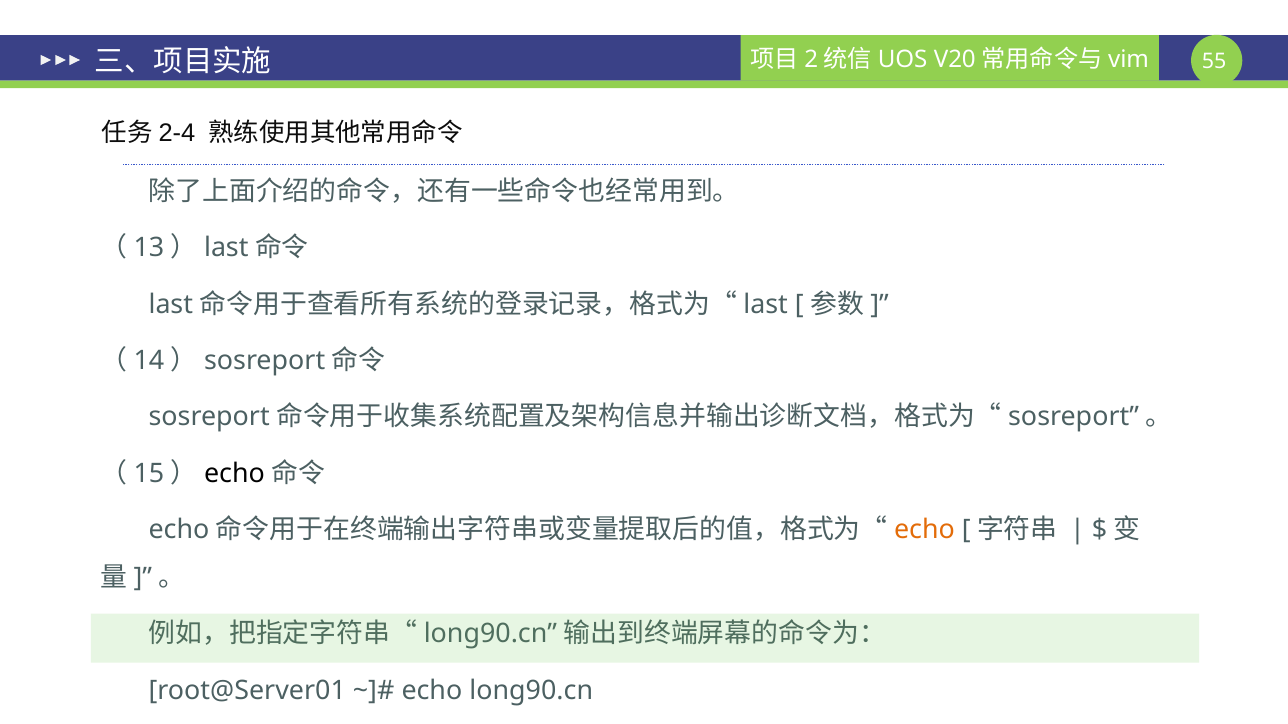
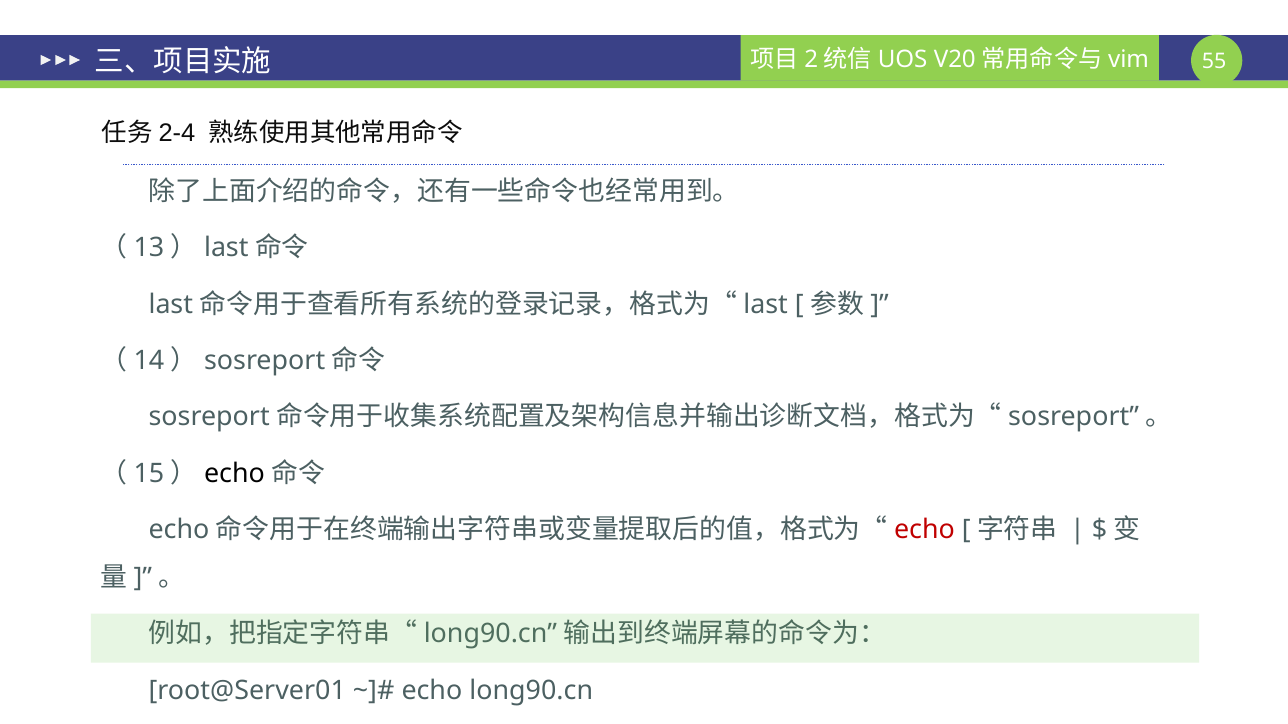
echo at (925, 530) colour: orange -> red
